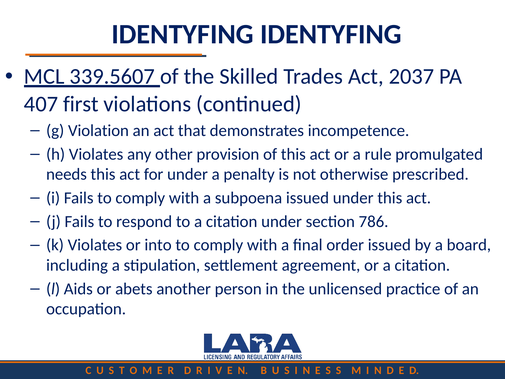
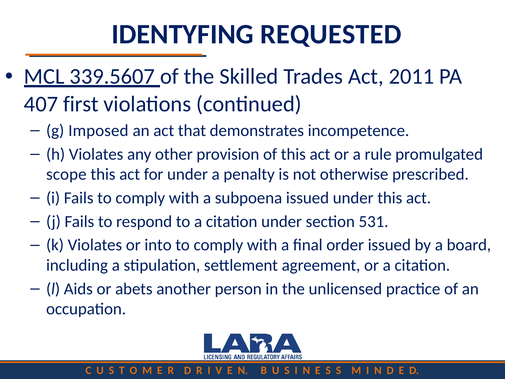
IDENTYFING IDENTYFING: IDENTYFING -> REQUESTED
2037: 2037 -> 2011
Violation: Violation -> Imposed
needs: needs -> scope
786: 786 -> 531
